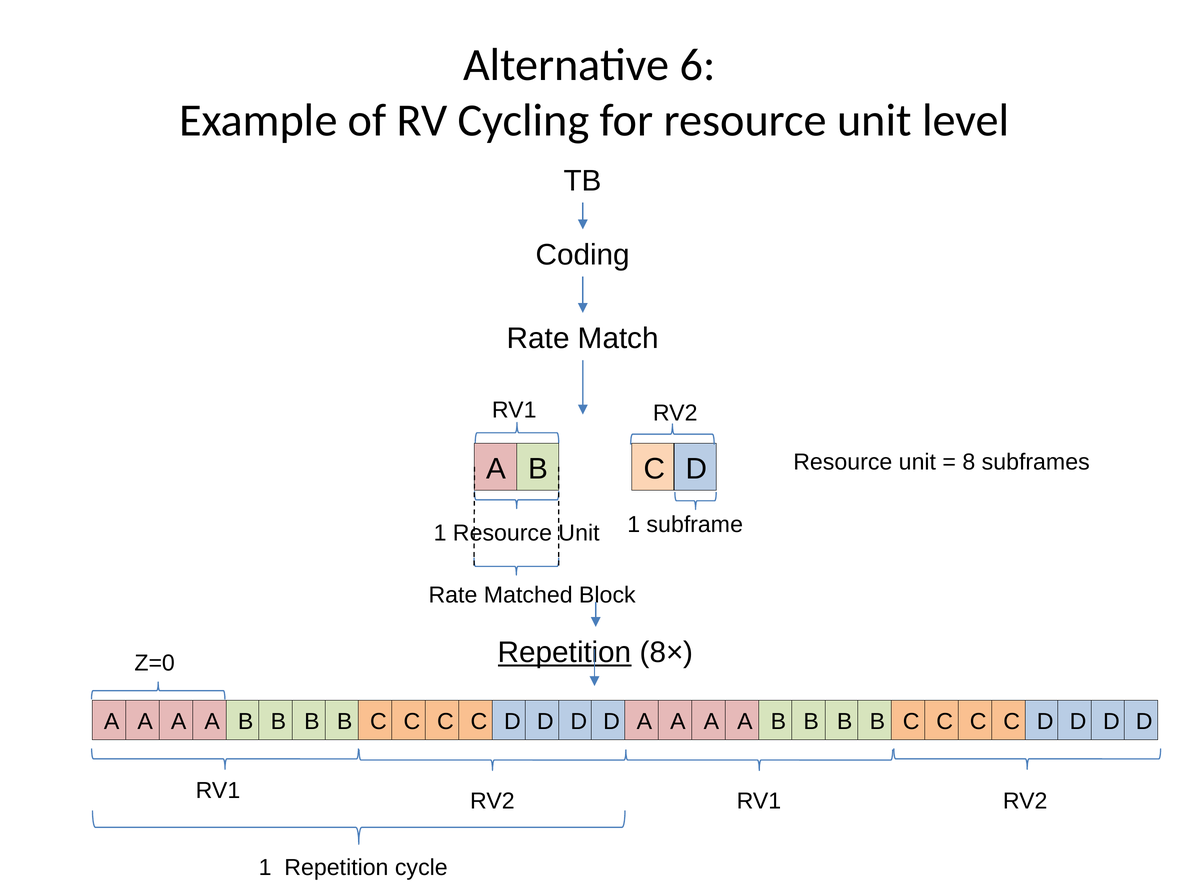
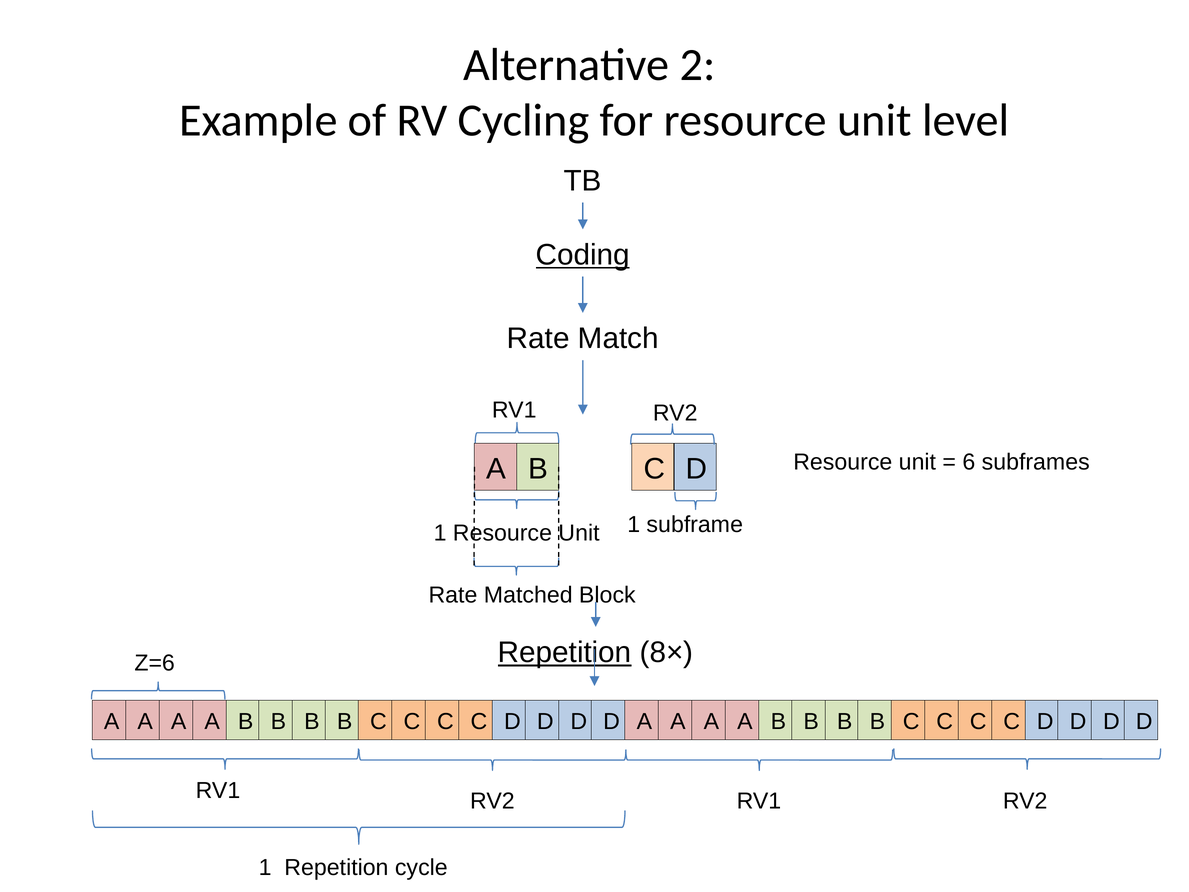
6: 6 -> 2
Coding underline: none -> present
8: 8 -> 6
Z=0: Z=0 -> Z=6
